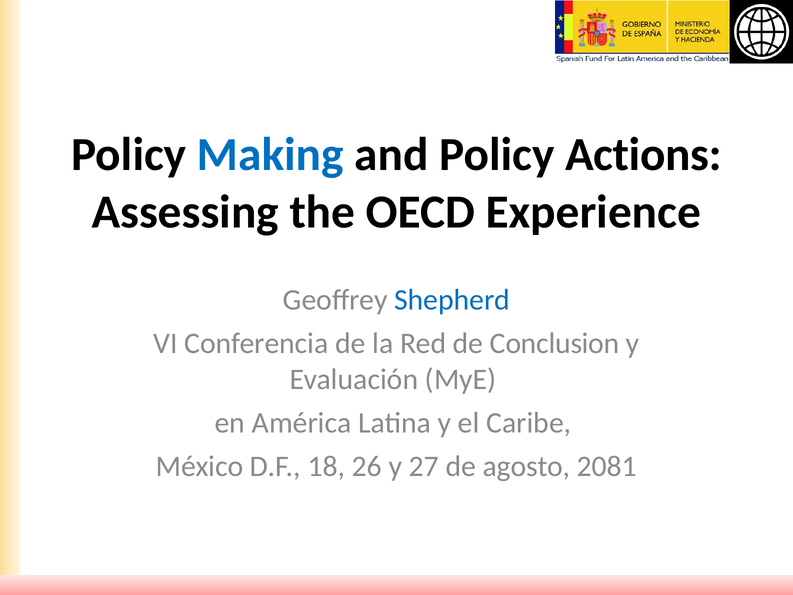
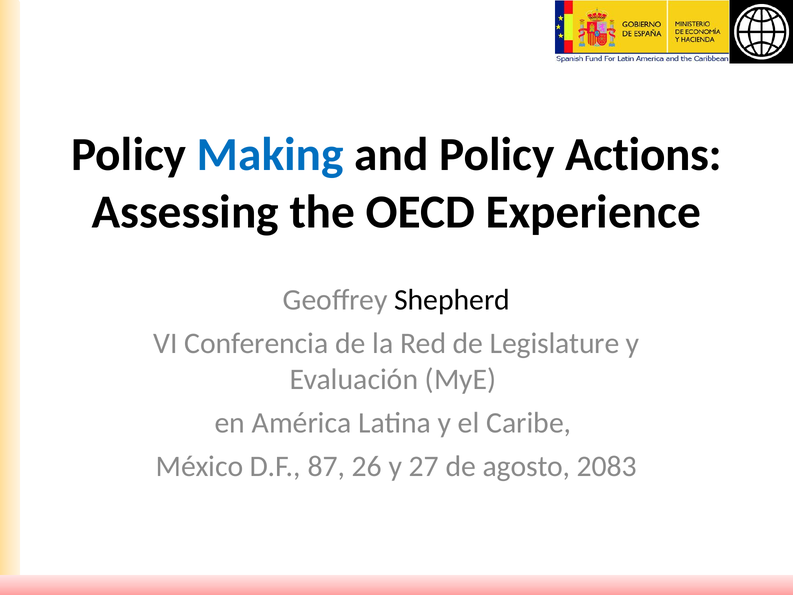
Shepherd colour: blue -> black
Conclusion: Conclusion -> Legislature
18: 18 -> 87
2081: 2081 -> 2083
